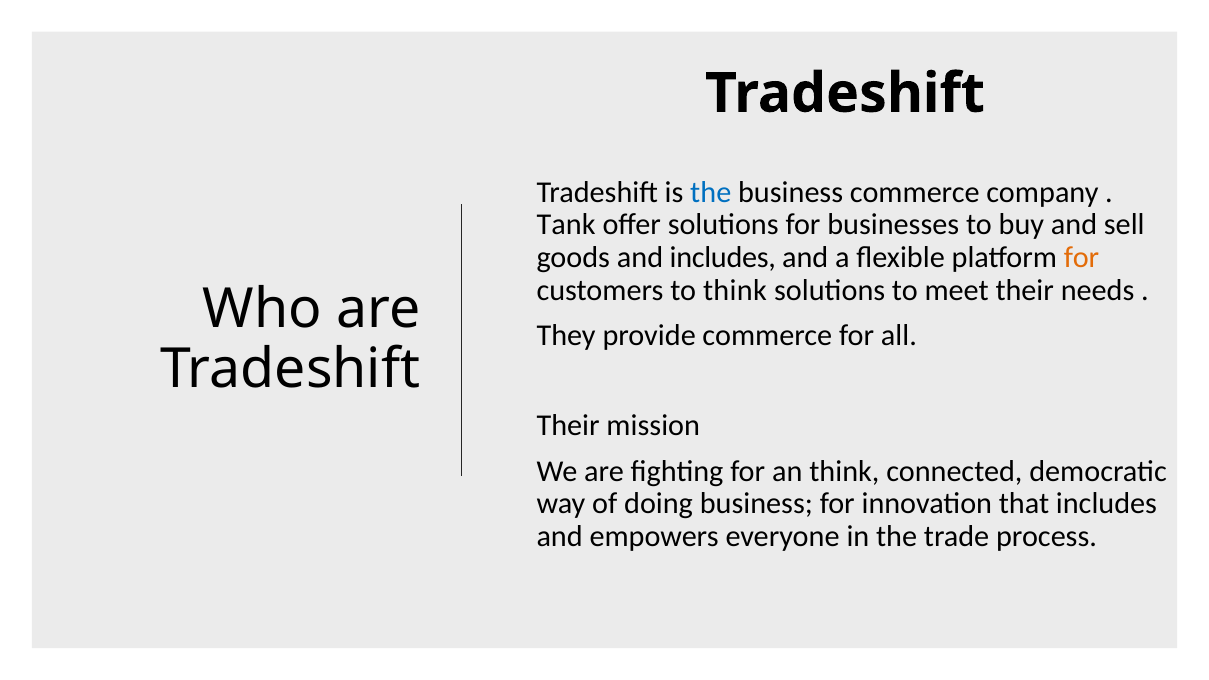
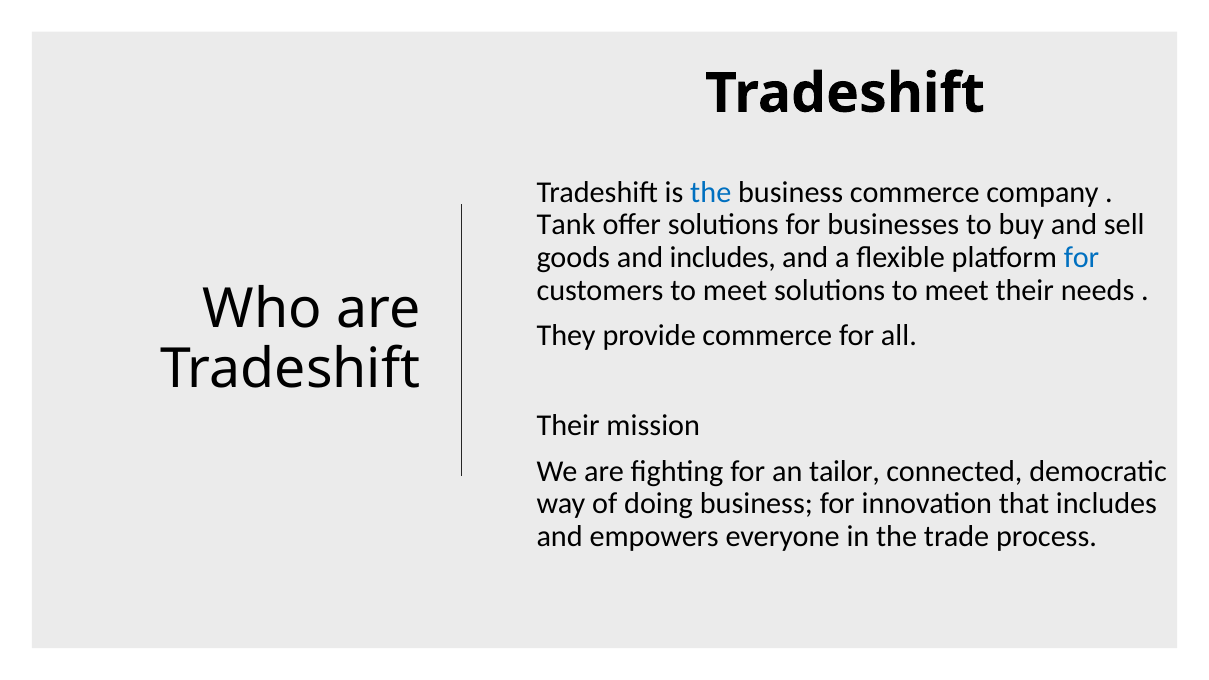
for at (1082, 258) colour: orange -> blue
customers to think: think -> meet
an think: think -> tailor
